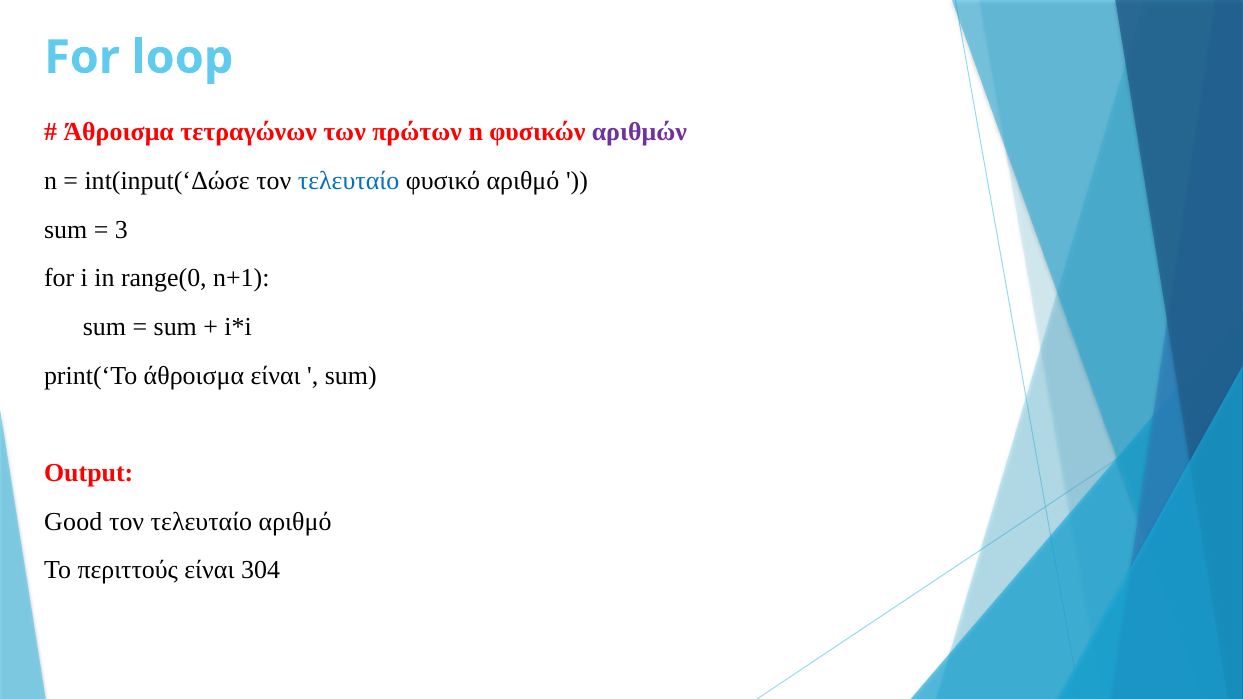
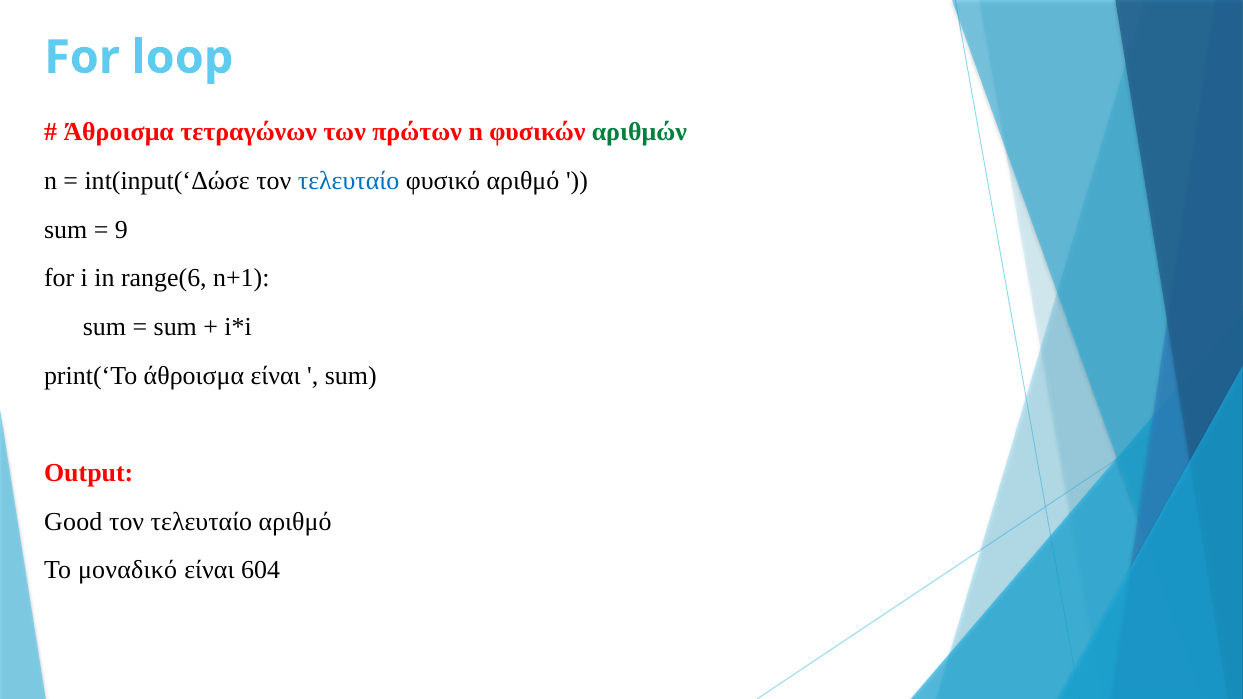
αριθμών colour: purple -> green
3: 3 -> 9
range(0: range(0 -> range(6
περιττούς: περιττούς -> μοναδικό
304: 304 -> 604
